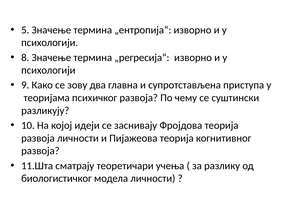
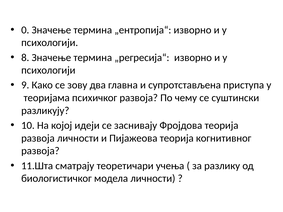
5: 5 -> 0
